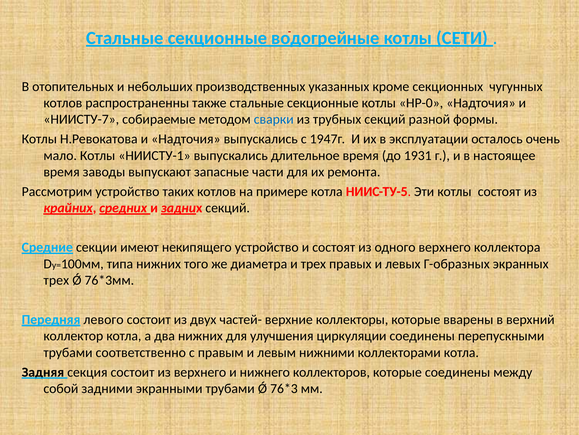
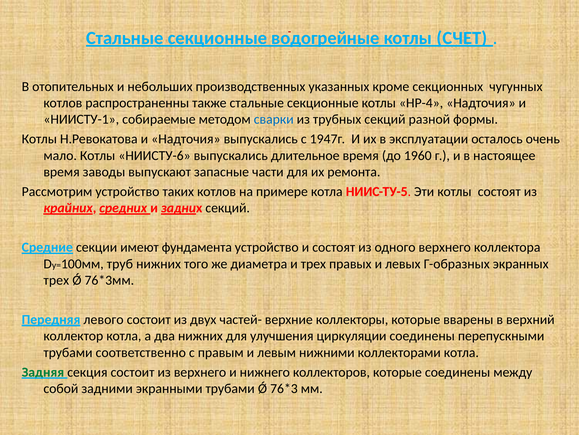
СЕТИ: СЕТИ -> СЧЕТ
НР-0: НР-0 -> НР-4
НИИСТУ-7: НИИСТУ-7 -> НИИСТУ-1
НИИСТУ-1: НИИСТУ-1 -> НИИСТУ-6
1931: 1931 -> 1960
некипящего: некипящего -> фундамента
типа: типа -> труб
Задняя colour: black -> green
